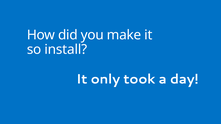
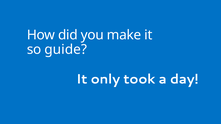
install: install -> guide
